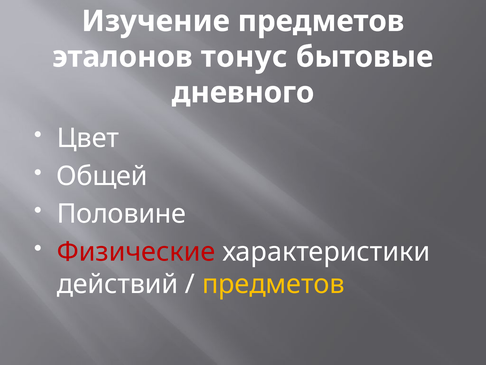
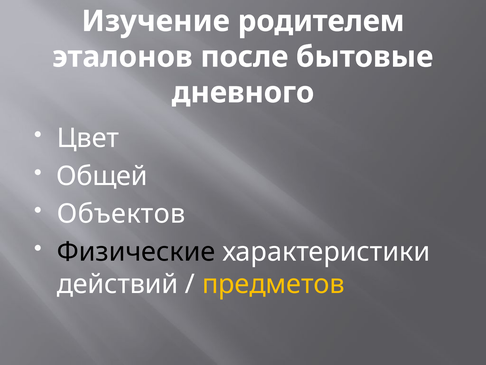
Изучение предметов: предметов -> родителем
тонус: тонус -> после
Половине: Половине -> Объектов
Физические colour: red -> black
